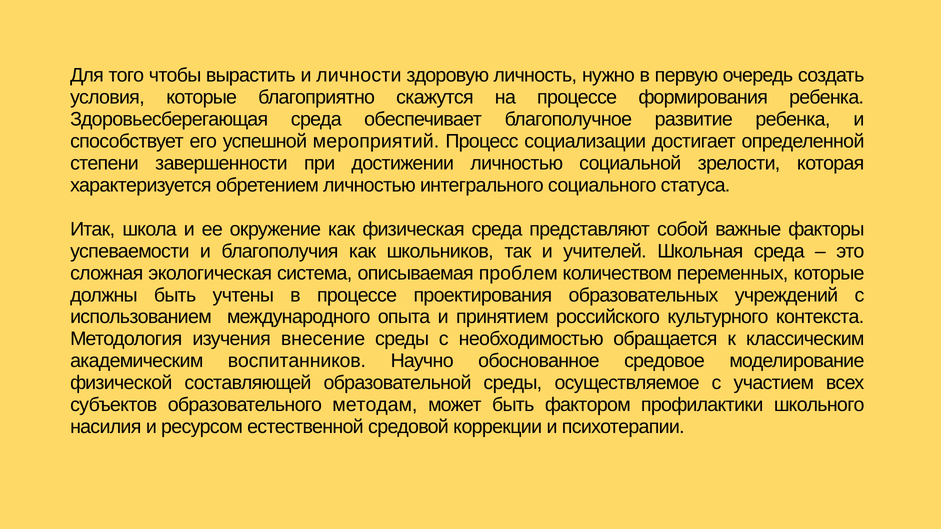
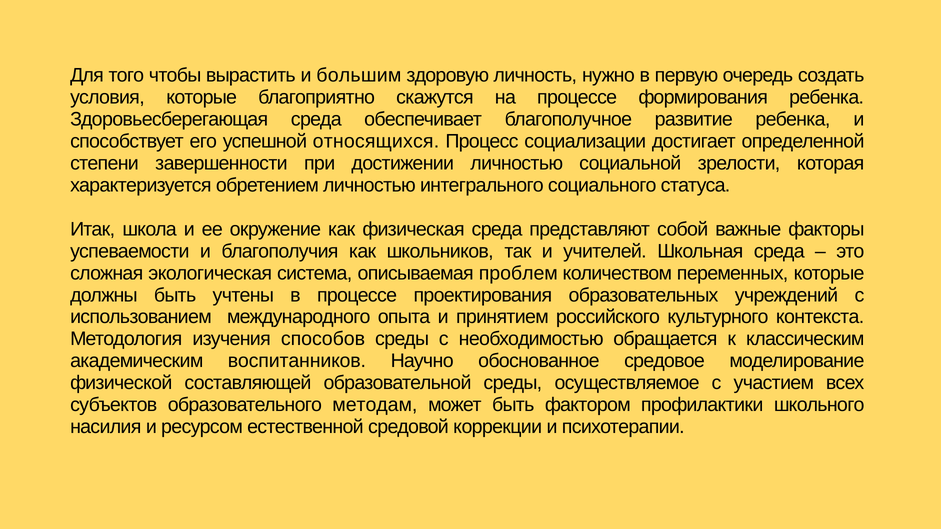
личности: личности -> большим
мероприятий: мероприятий -> относящихся
внесение: внесение -> способов
